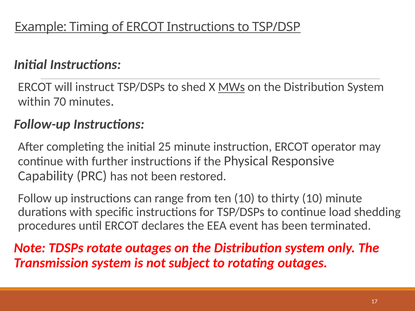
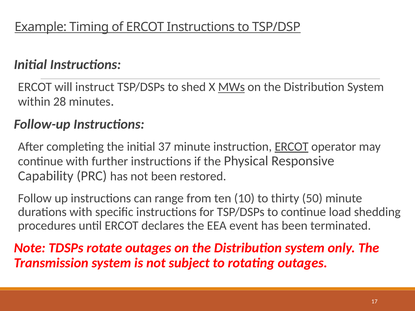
70: 70 -> 28
25: 25 -> 37
ERCOT at (292, 147) underline: none -> present
thirty 10: 10 -> 50
